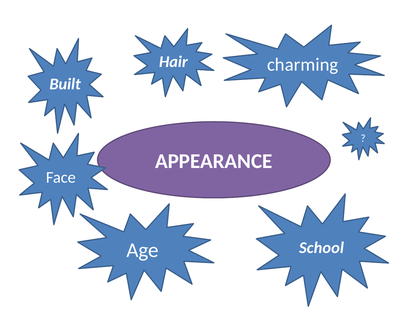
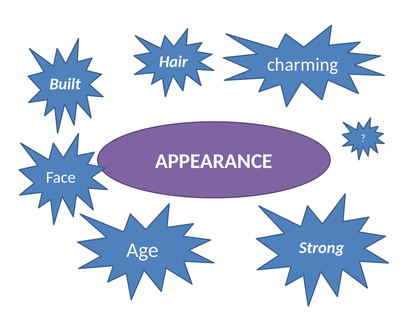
School: School -> Strong
